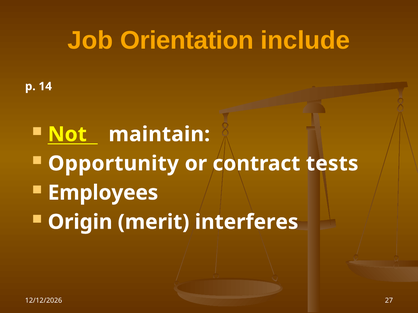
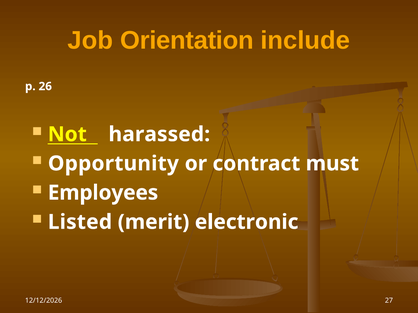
14: 14 -> 26
maintain: maintain -> harassed
tests: tests -> must
Origin: Origin -> Listed
interferes: interferes -> electronic
